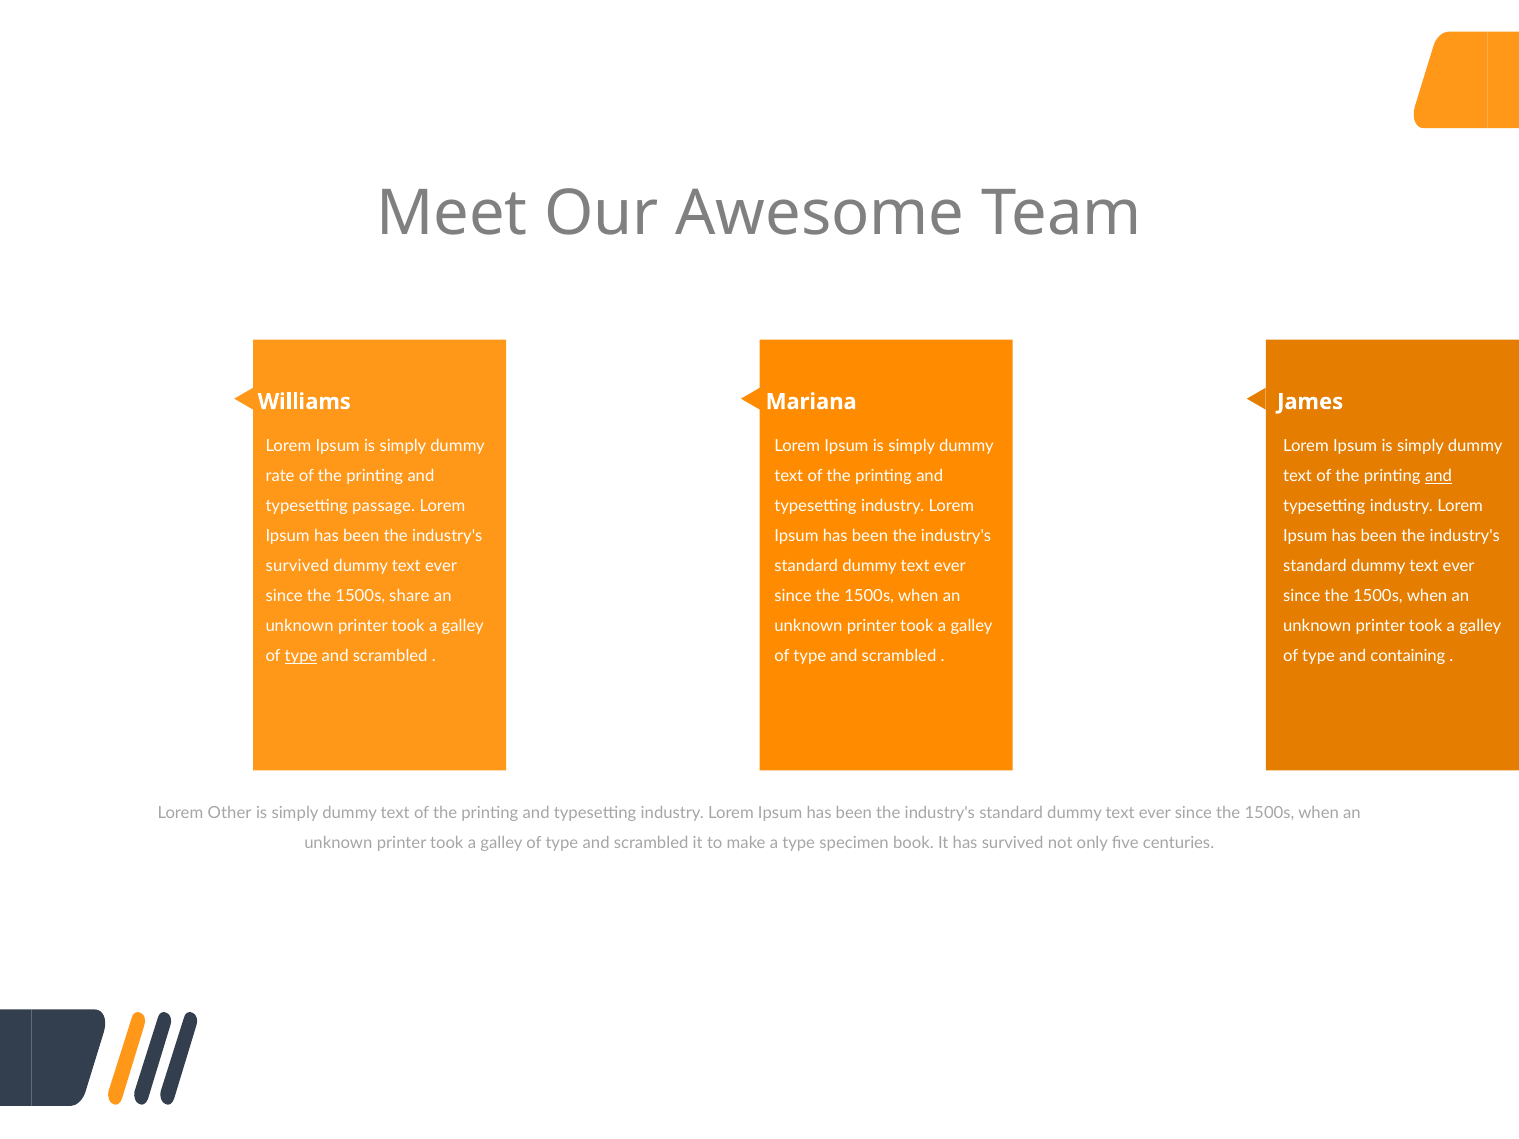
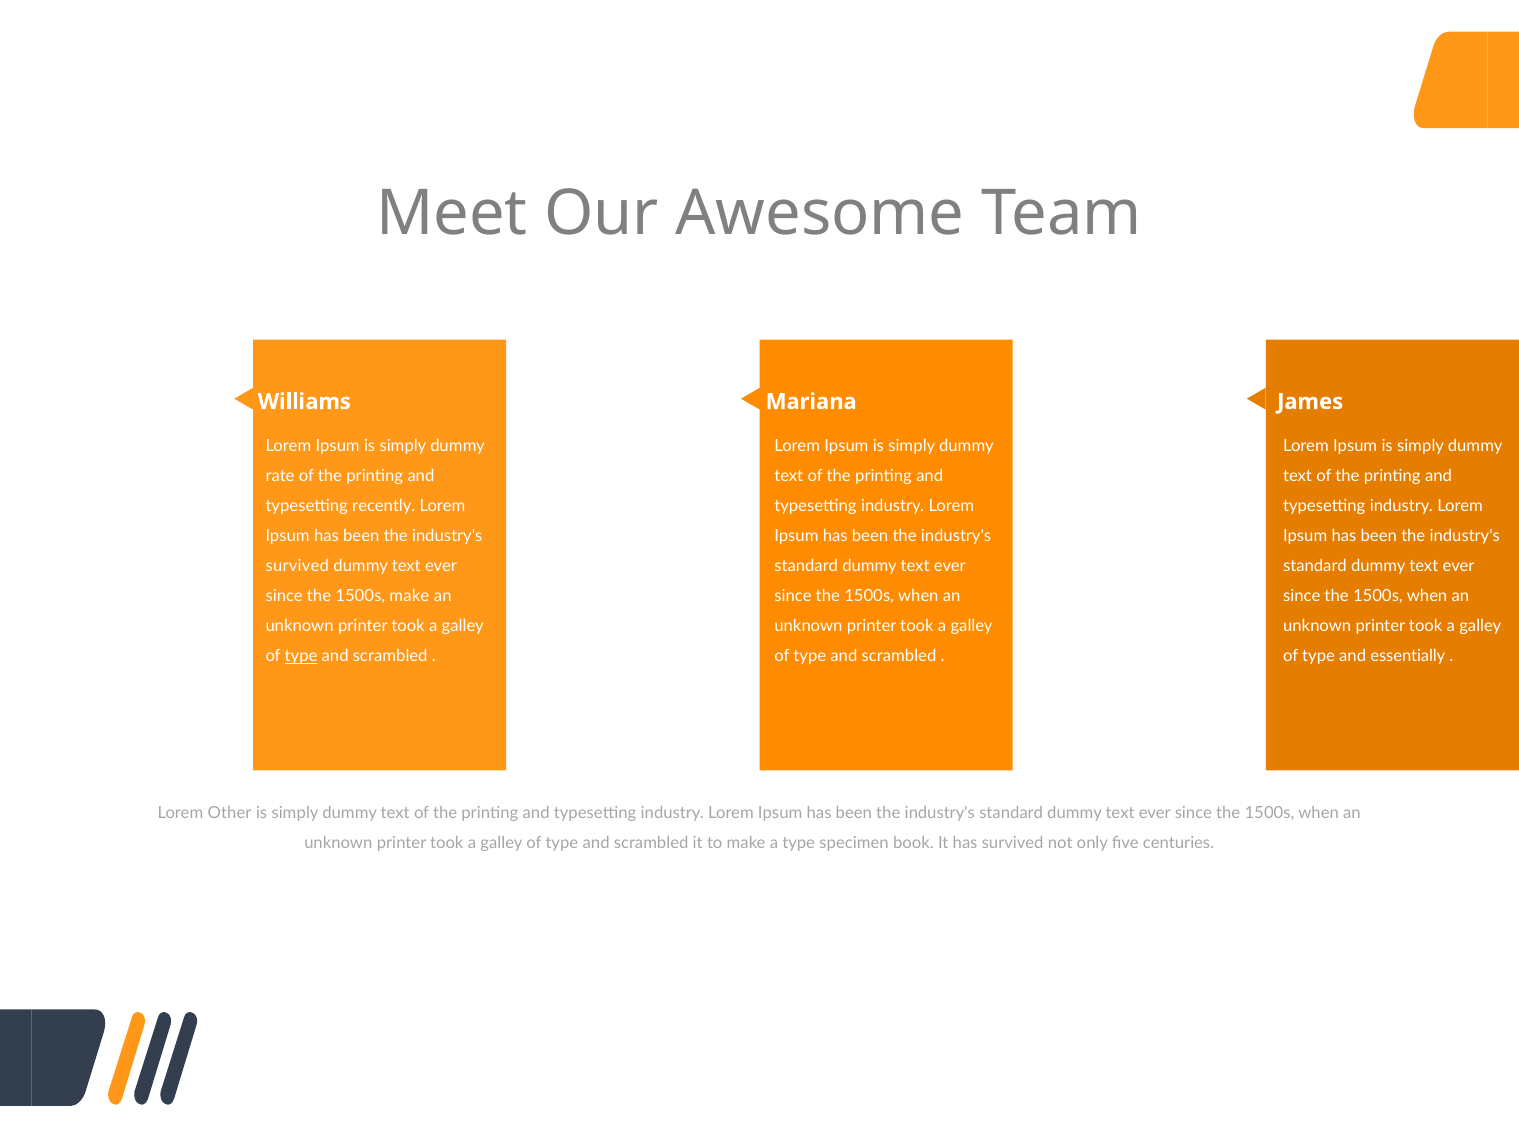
and at (1439, 477) underline: present -> none
passage: passage -> recently
1500s share: share -> make
containing: containing -> essentially
